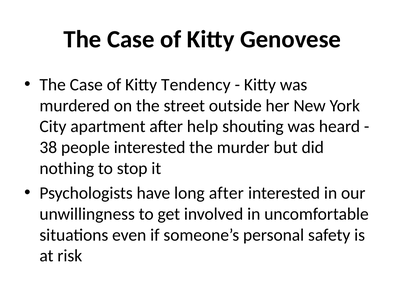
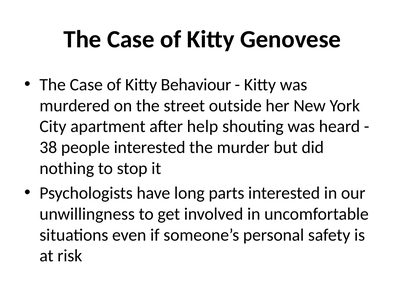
Tendency: Tendency -> Behaviour
long after: after -> parts
